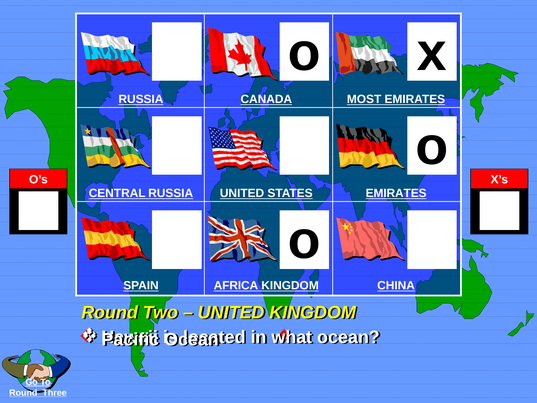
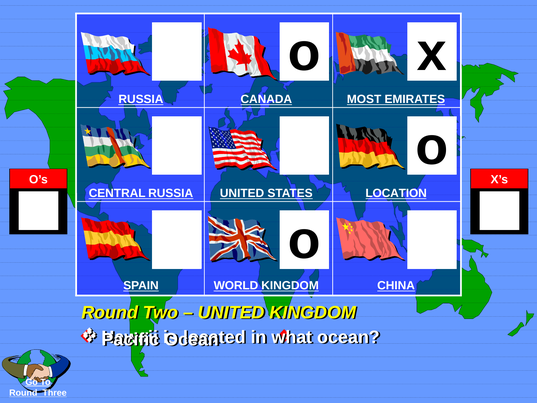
STATES EMIRATES: EMIRATES -> LOCATION
AFRICA: AFRICA -> WORLD
